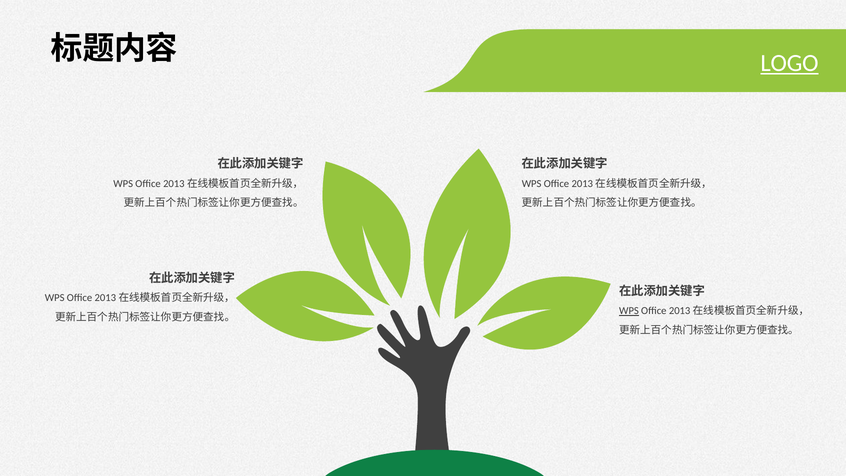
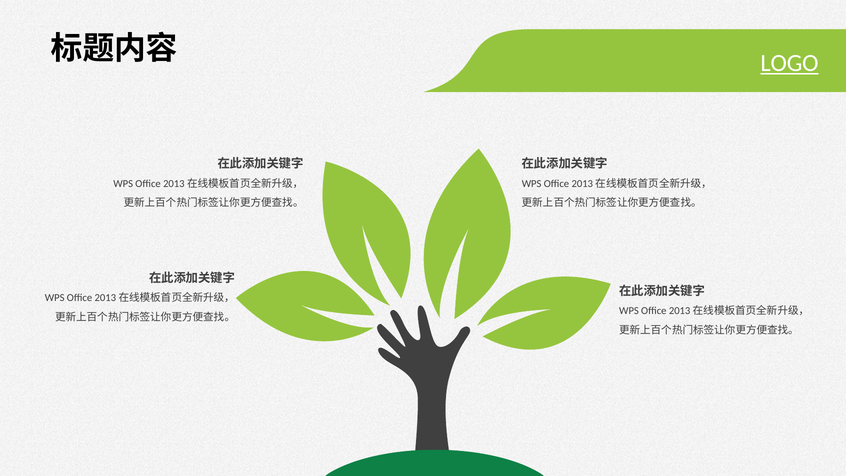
WPS at (629, 311) underline: present -> none
